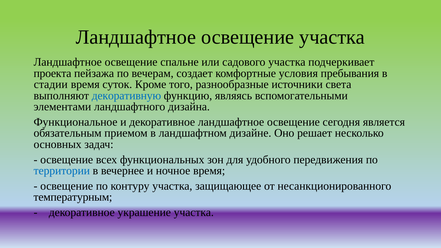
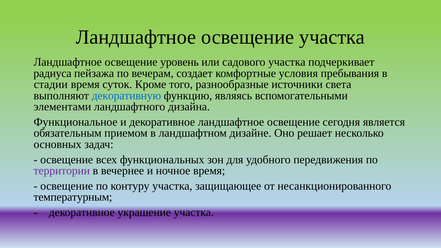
спальне: спальне -> уровень
проекта: проекта -> радиуса
территории colour: blue -> purple
